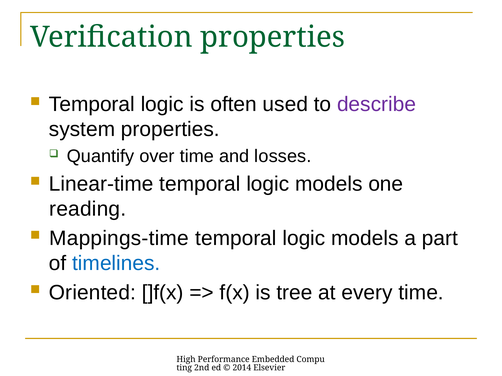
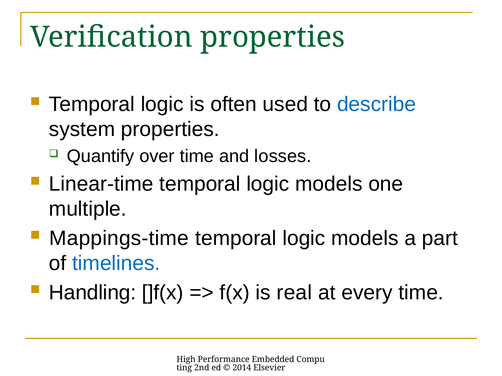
describe colour: purple -> blue
reading: reading -> multiple
Oriented: Oriented -> Handling
tree: tree -> real
